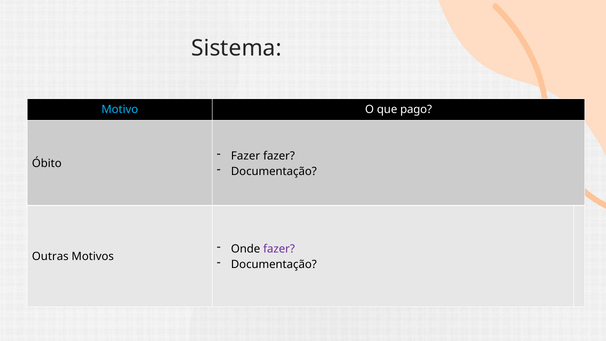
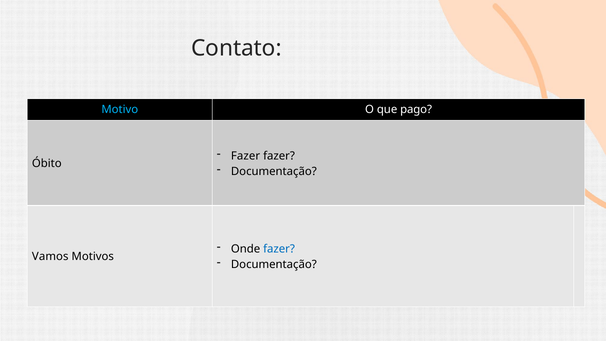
Sistema: Sistema -> Contato
fazer at (279, 249) colour: purple -> blue
Outras: Outras -> Vamos
